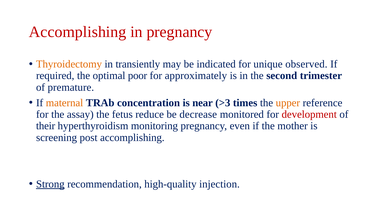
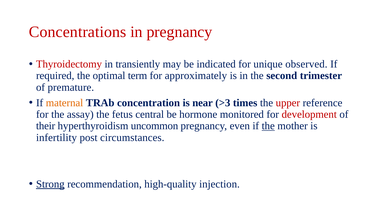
Accomplishing at (78, 32): Accomplishing -> Concentrations
Thyroidectomy colour: orange -> red
poor: poor -> term
upper colour: orange -> red
reduce: reduce -> central
decrease: decrease -> hormone
monitoring: monitoring -> uncommon
the at (268, 126) underline: none -> present
screening: screening -> infertility
post accomplishing: accomplishing -> circumstances
